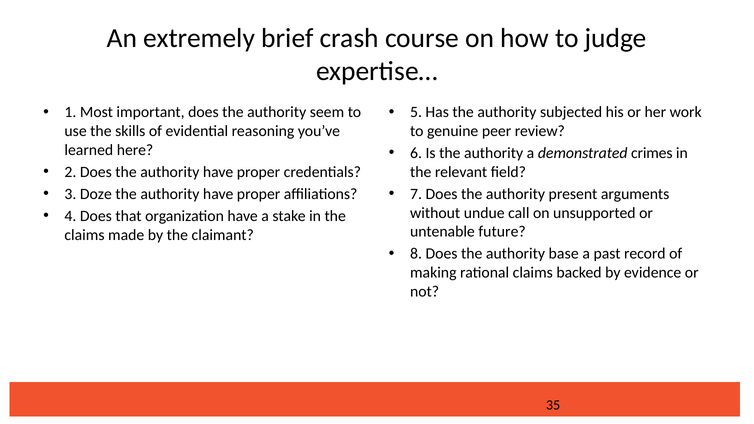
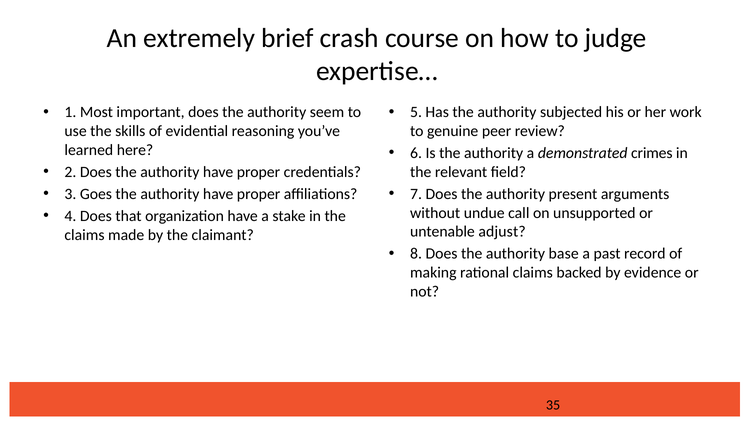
Doze: Doze -> Goes
future: future -> adjust
